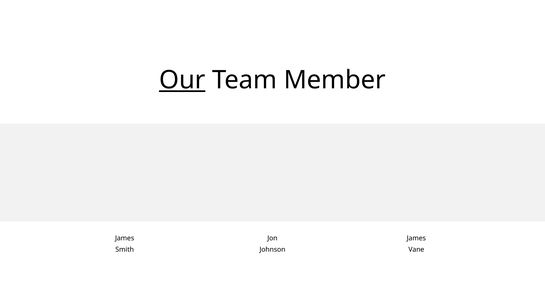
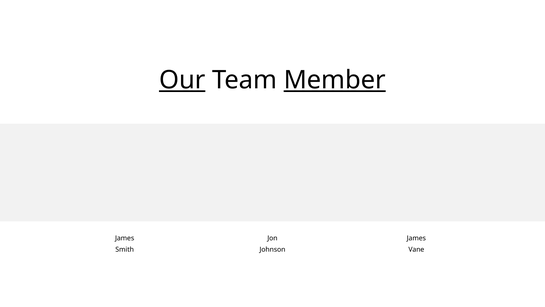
Member underline: none -> present
